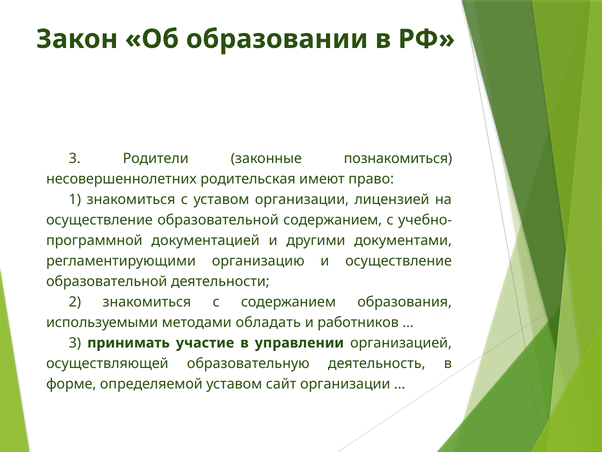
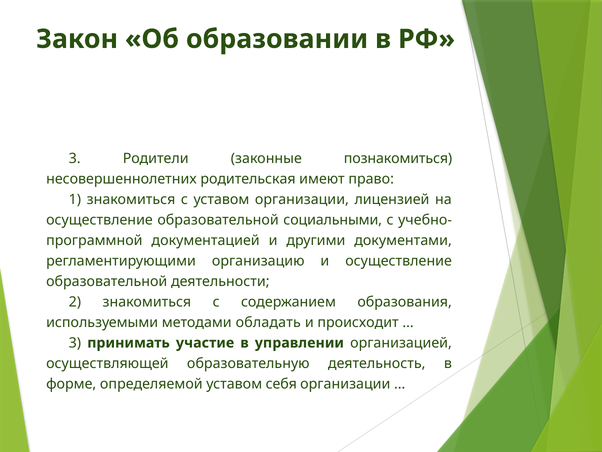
образовательной содержанием: содержанием -> социальными
работников: работников -> происходит
сайт: сайт -> себя
